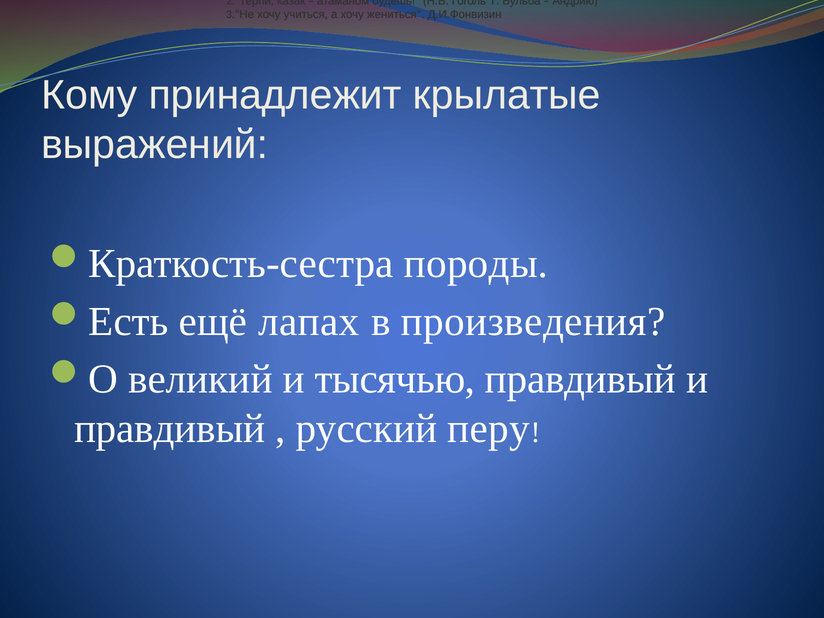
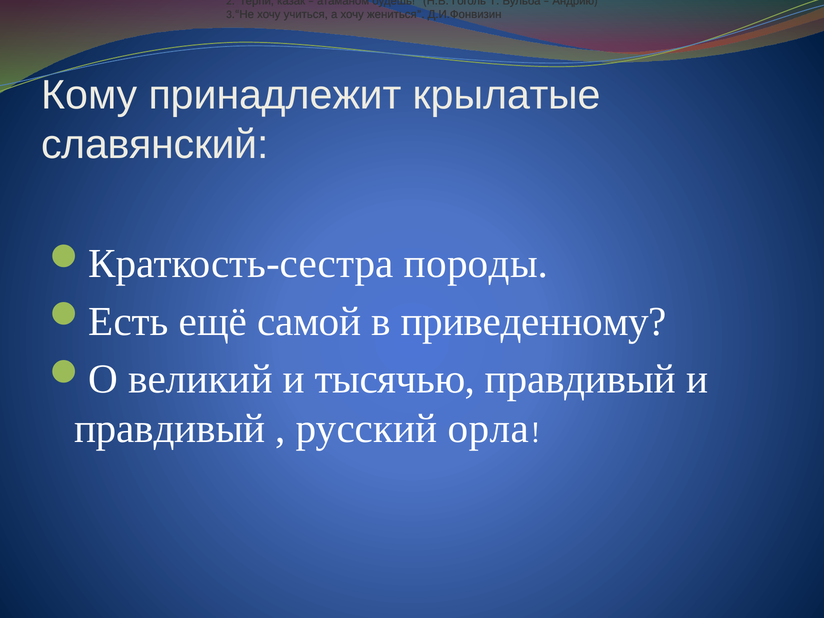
выражений: выражений -> славянский
лапах: лапах -> самой
произведения: произведения -> приведенному
перу: перу -> орла
